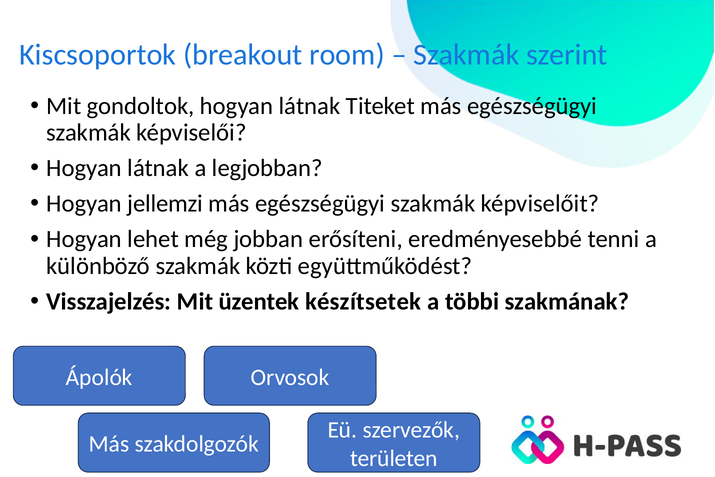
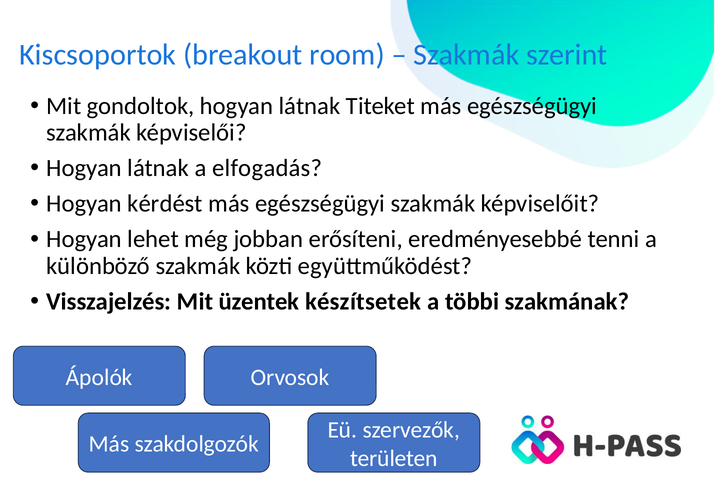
legjobban: legjobban -> elfogadás
jellemzi: jellemzi -> kérdést
